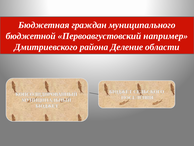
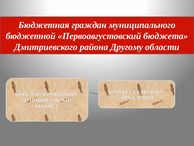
например: например -> бюджета
Деление: Деление -> Другому
